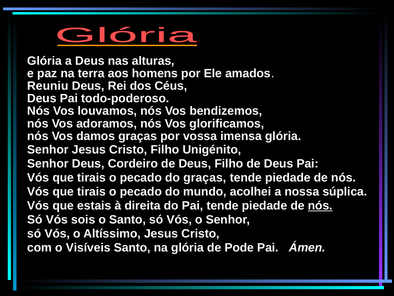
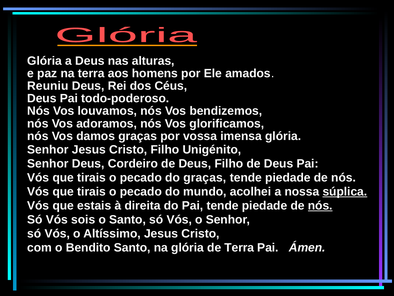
súplica underline: none -> present
Visíveis: Visíveis -> Bendito
de Pode: Pode -> Terra
